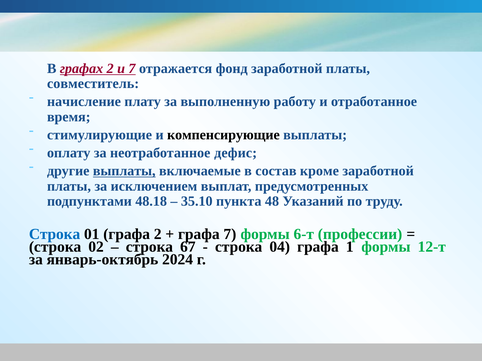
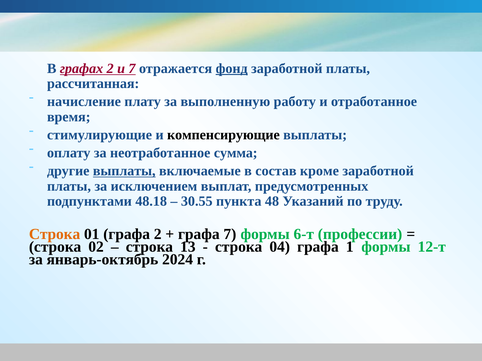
фонд underline: none -> present
совместитель: совместитель -> рассчитанная
дефис: дефис -> сумма
35.10: 35.10 -> 30.55
Строка at (55, 234) colour: blue -> orange
67: 67 -> 13
